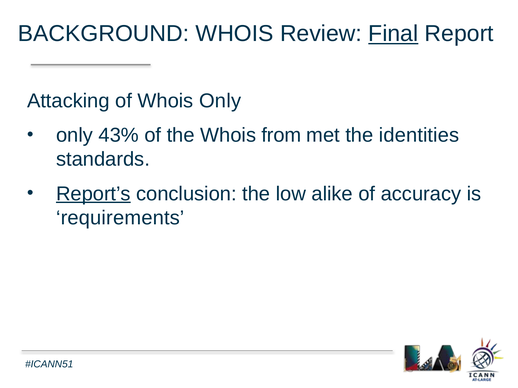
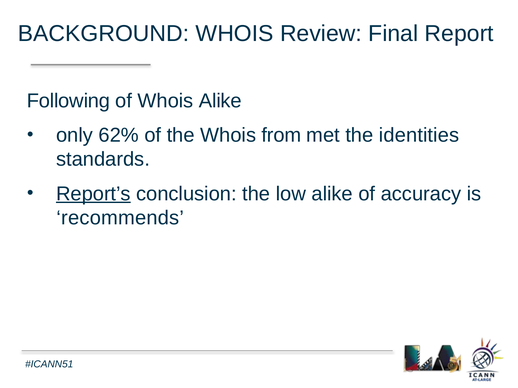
Final underline: present -> none
Attacking: Attacking -> Following
Whois Only: Only -> Alike
43%: 43% -> 62%
requirements: requirements -> recommends
